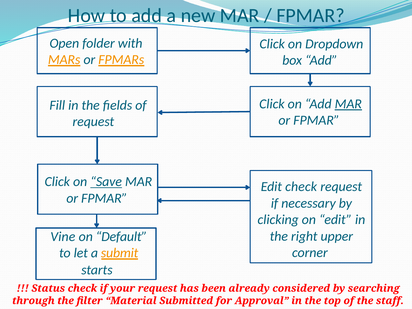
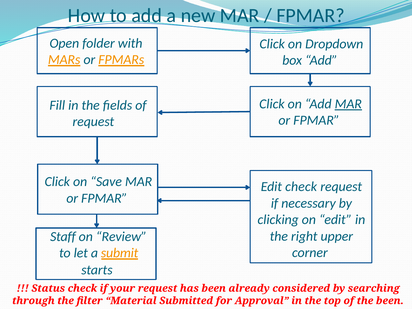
Save underline: present -> none
Vine: Vine -> Staff
Default: Default -> Review
the staff: staff -> been
